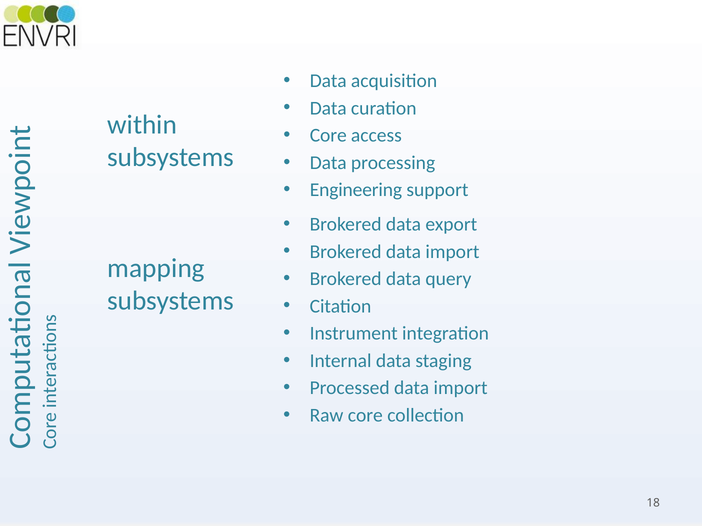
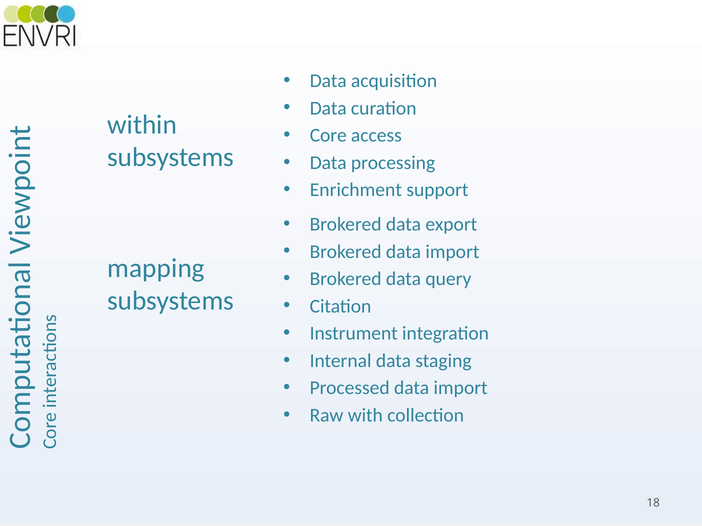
Engineering: Engineering -> Enrichment
Raw core: core -> with
